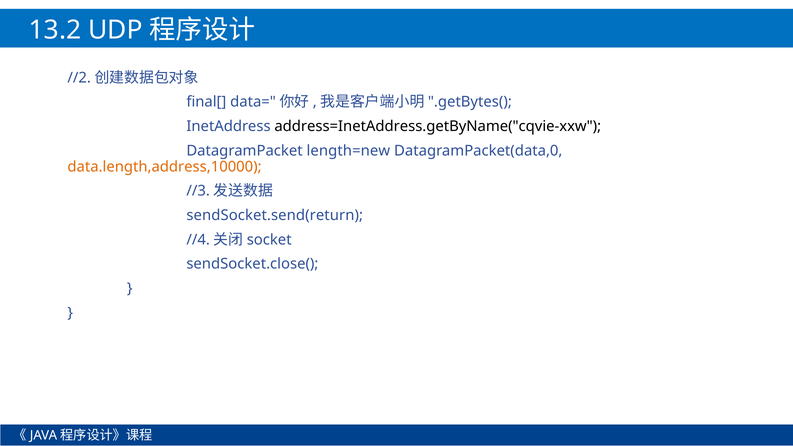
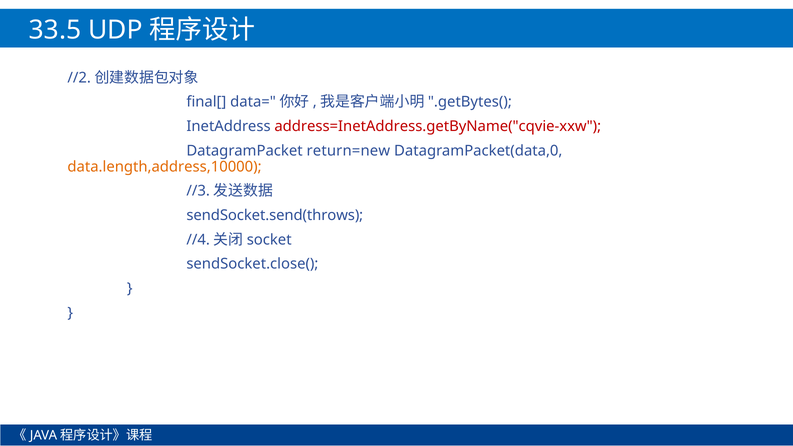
13.2: 13.2 -> 33.5
address=InetAddress.getByName("cqvie-xxw colour: black -> red
length=new: length=new -> return=new
sendSocket.send(return: sendSocket.send(return -> sendSocket.send(throws
